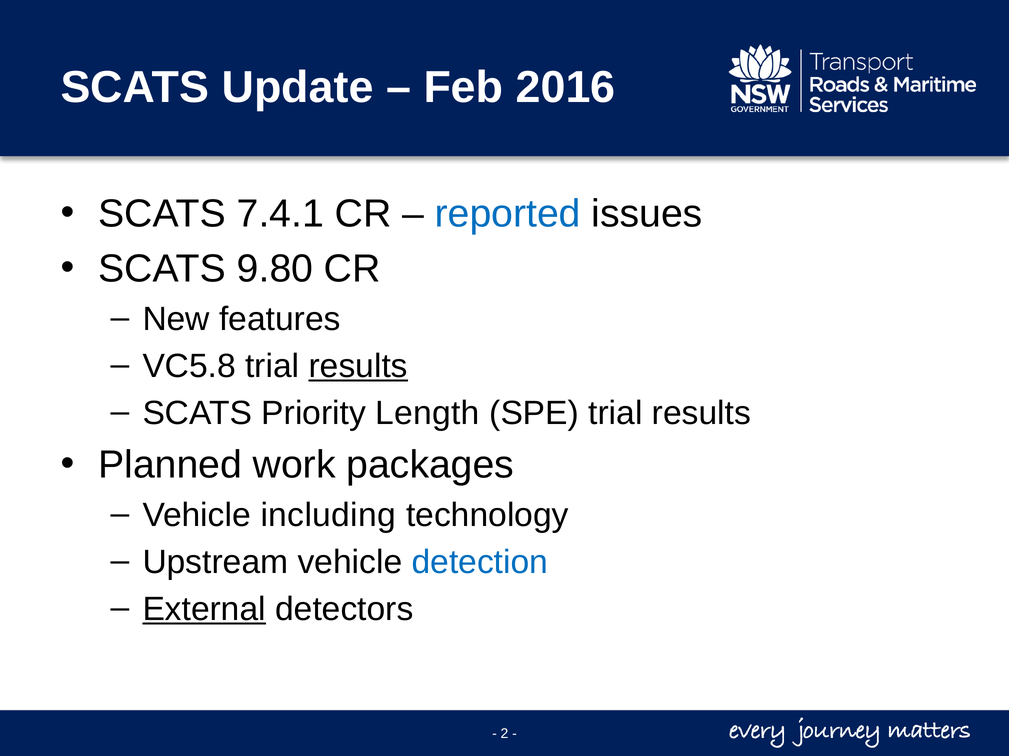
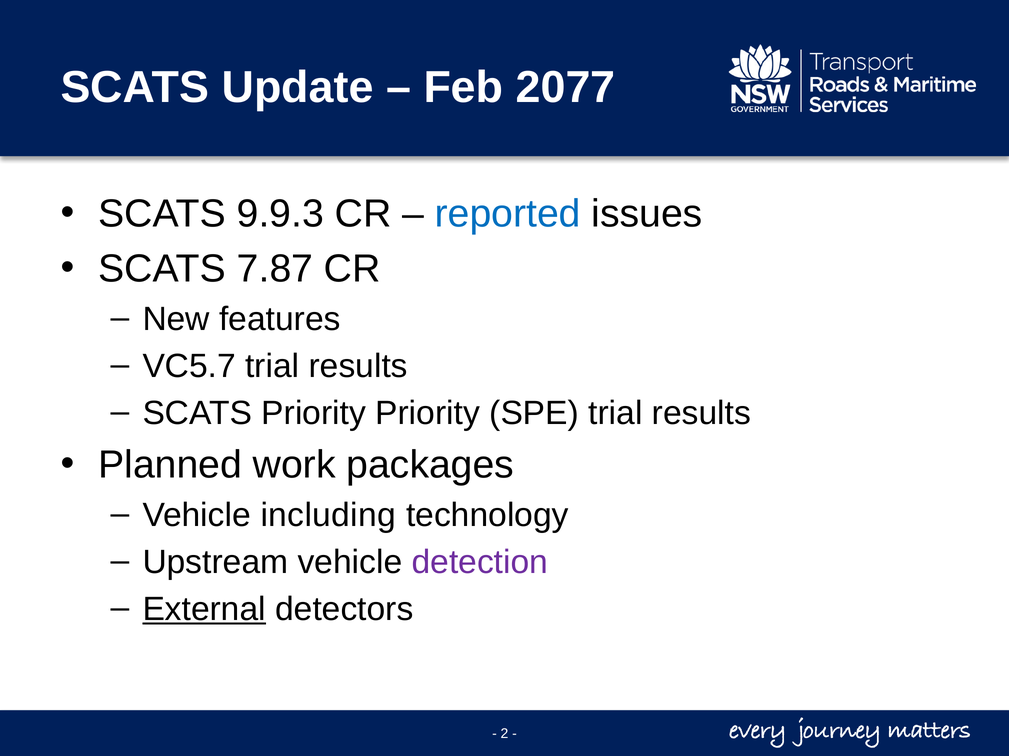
2016: 2016 -> 2077
7.4.1: 7.4.1 -> 9.9.3
9.80: 9.80 -> 7.87
VC5.8: VC5.8 -> VC5.7
results at (358, 366) underline: present -> none
Priority Length: Length -> Priority
detection colour: blue -> purple
